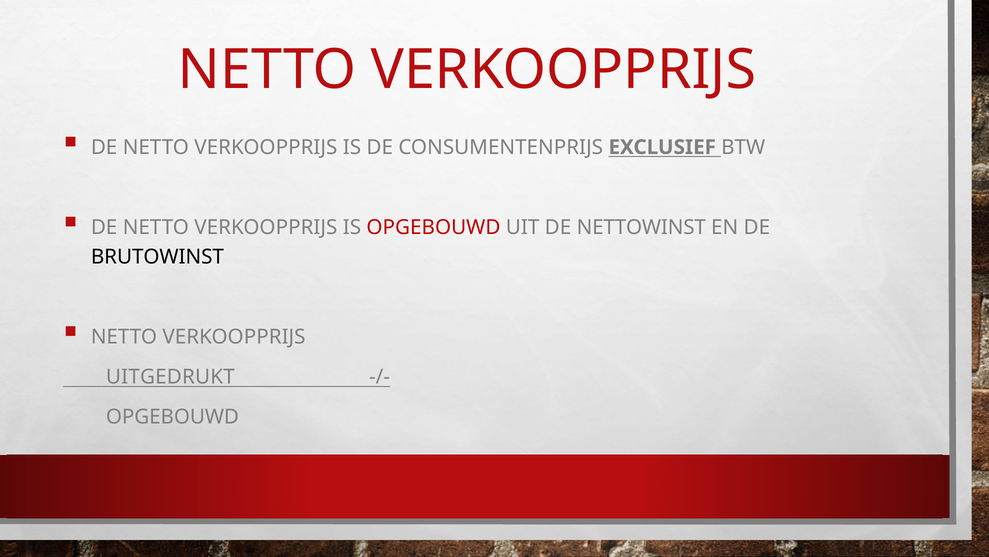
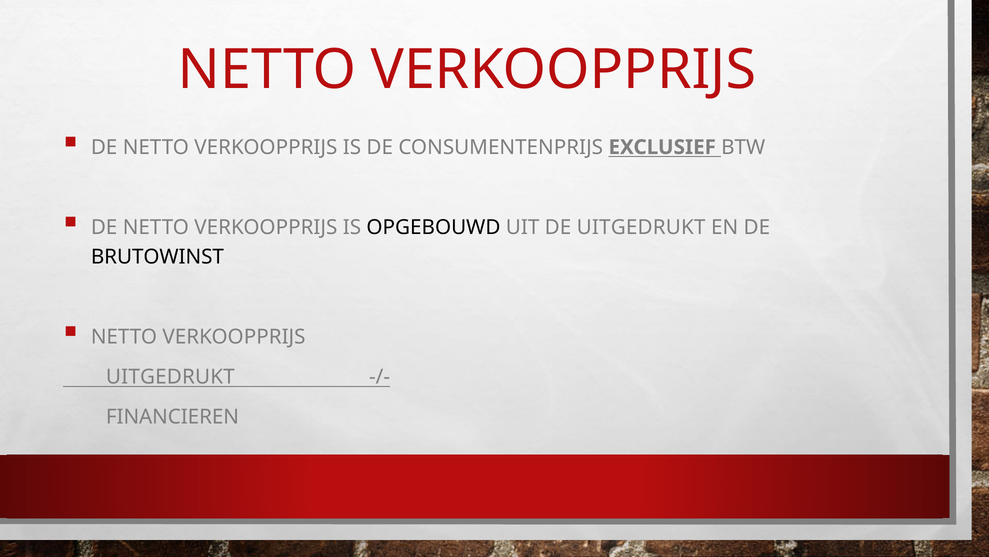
OPGEBOUWD at (433, 227) colour: red -> black
DE NETTOWINST: NETTOWINST -> UITGEDRUKT
OPGEBOUWD at (172, 417): OPGEBOUWD -> FINANCIEREN
